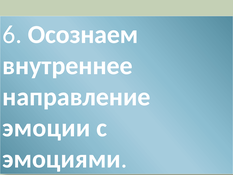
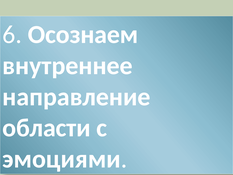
эмоции: эмоции -> области
